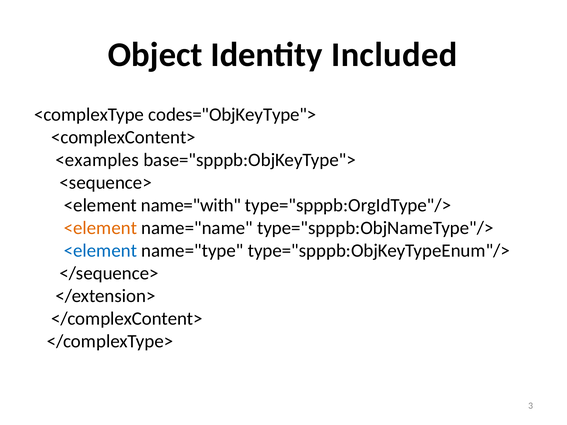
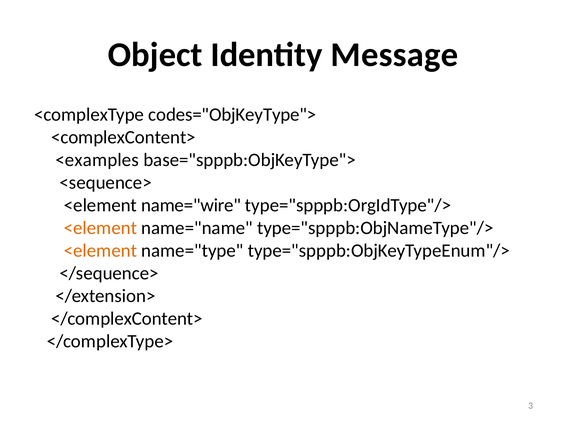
Included: Included -> Message
name="with: name="with -> name="wire
<element at (100, 251) colour: blue -> orange
